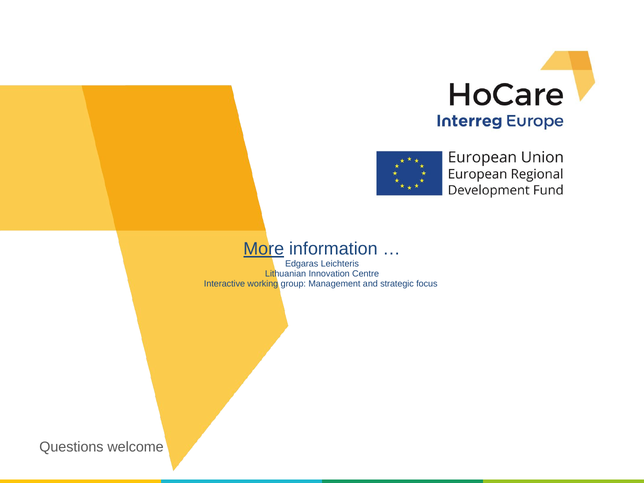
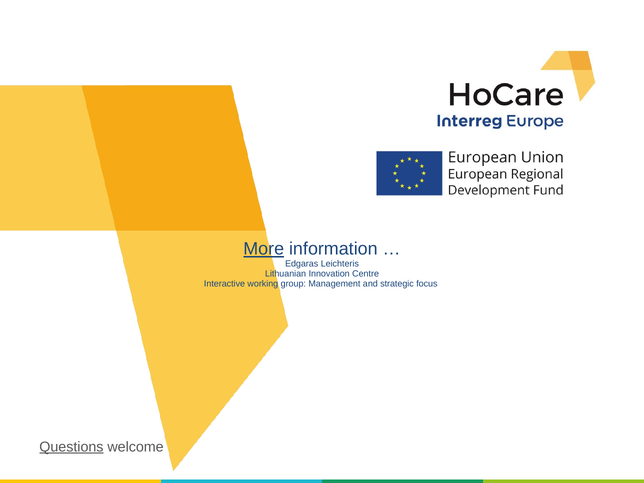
Questions underline: none -> present
